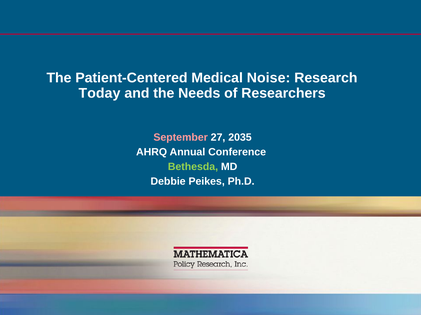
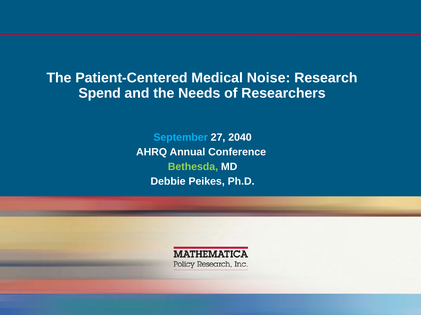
Today: Today -> Spend
September colour: pink -> light blue
2035: 2035 -> 2040
